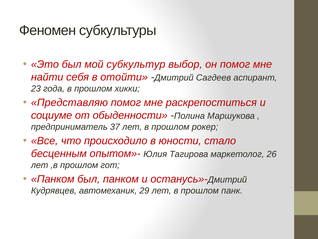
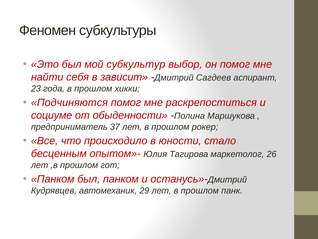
отойти: отойти -> зависит
Представляю: Представляю -> Подчиняются
